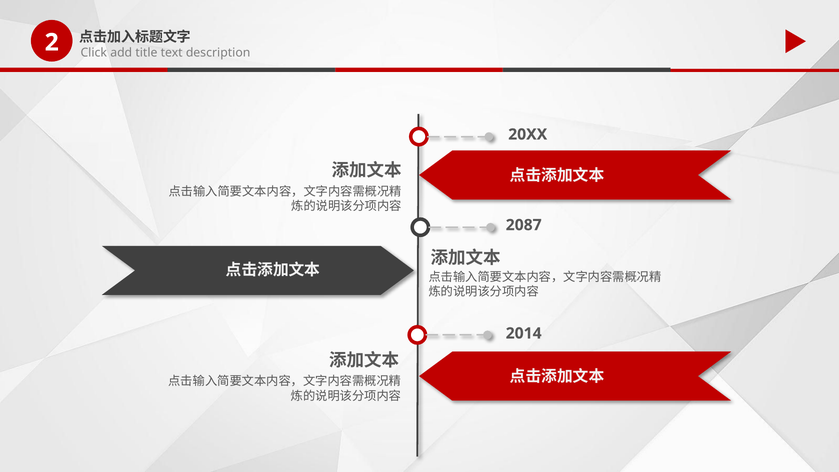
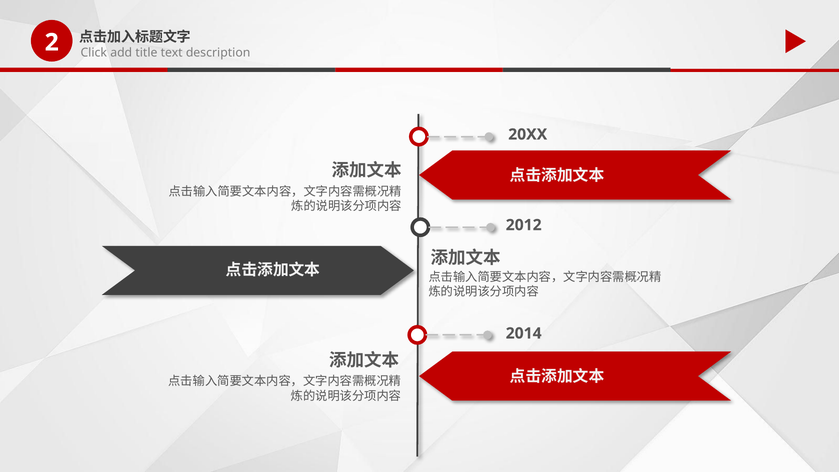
2087: 2087 -> 2012
